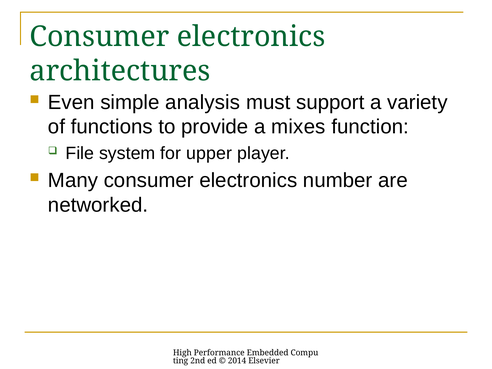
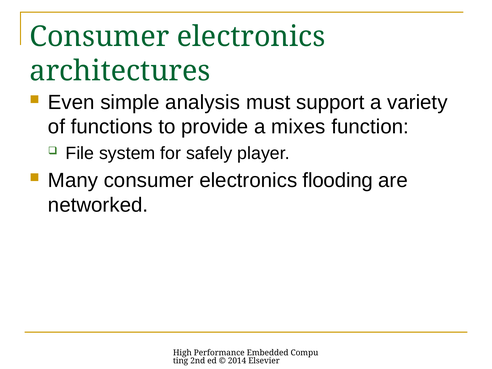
upper: upper -> safely
number: number -> flooding
